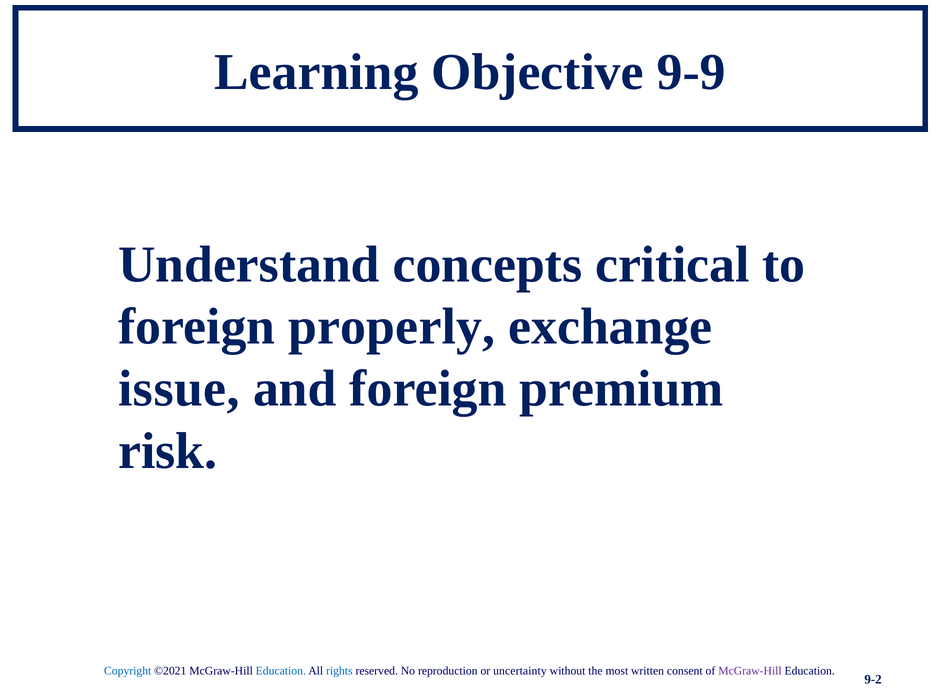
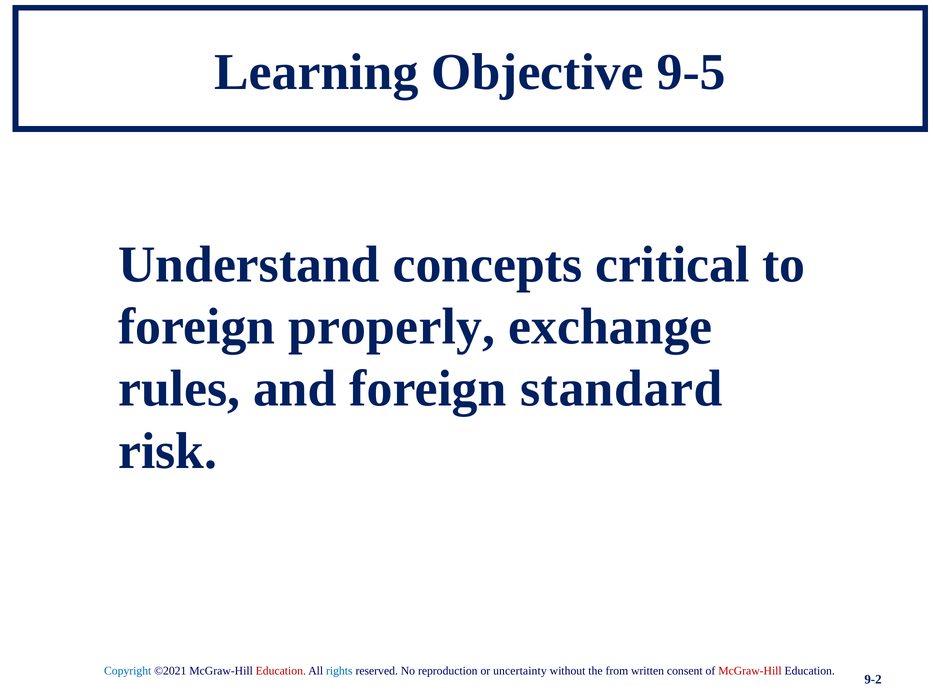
9-9: 9-9 -> 9-5
issue: issue -> rules
premium: premium -> standard
Education at (281, 671) colour: blue -> red
most: most -> from
McGraw-Hill at (750, 671) colour: purple -> red
